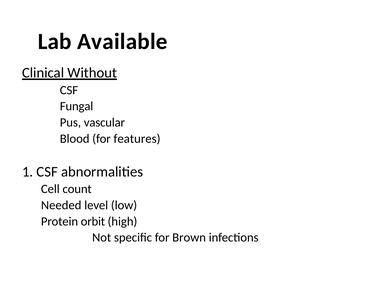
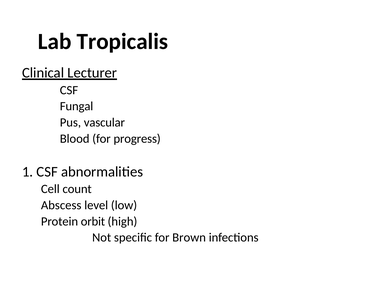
Available: Available -> Tropicalis
Without: Without -> Lecturer
features: features -> progress
Needed: Needed -> Abscess
